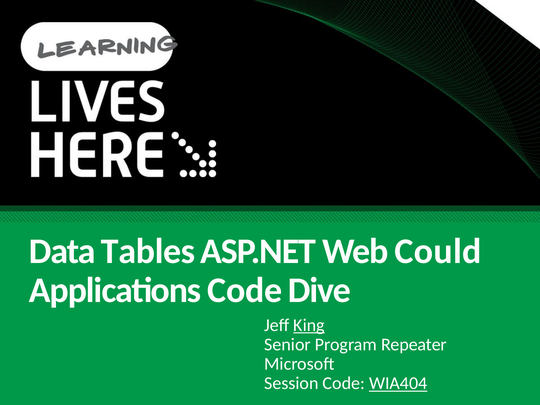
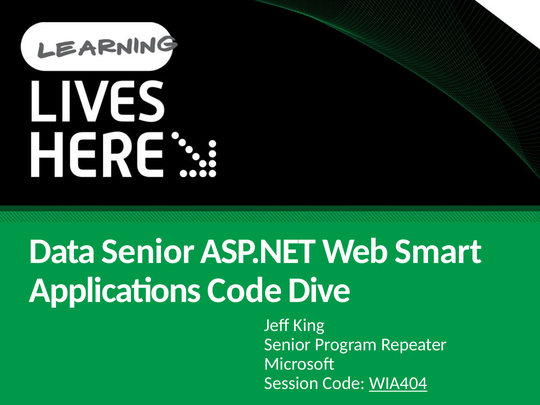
Data Tables: Tables -> Senior
Could: Could -> Smart
King underline: present -> none
